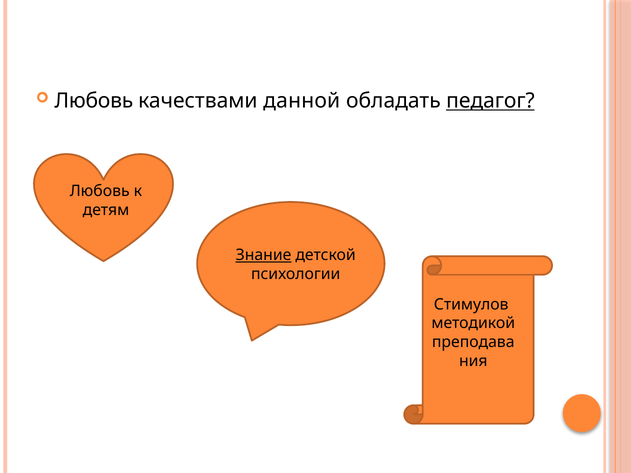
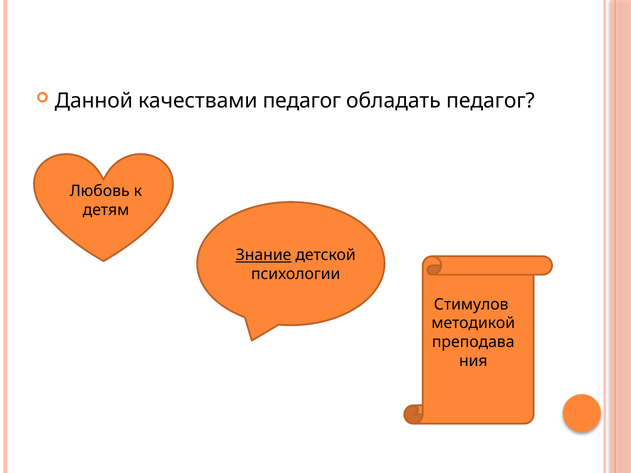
Любовь at (94, 101): Любовь -> Данной
качествами данной: данной -> педагог
педагог at (490, 101) underline: present -> none
